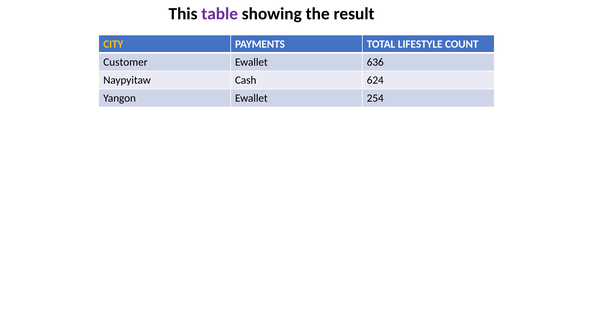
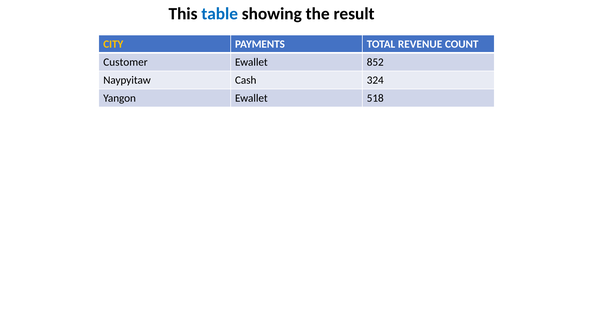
table colour: purple -> blue
LIFESTYLE: LIFESTYLE -> REVENUE
636: 636 -> 852
624: 624 -> 324
254: 254 -> 518
